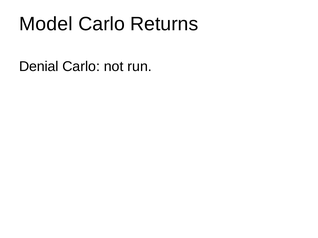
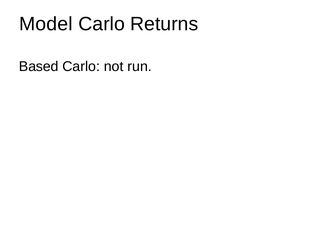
Denial: Denial -> Based
